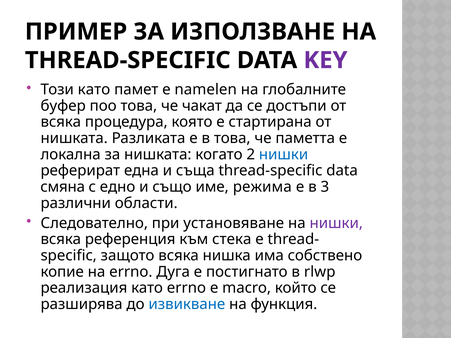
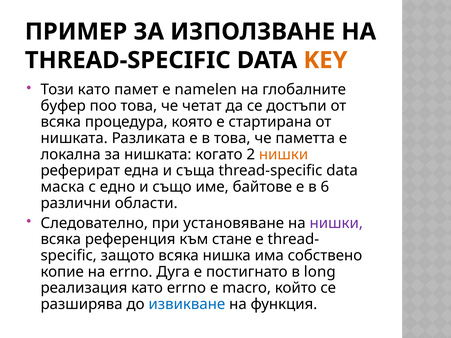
KEY colour: purple -> orange
чакат: чакат -> четат
нишки at (284, 155) colour: blue -> orange
смяна: смяна -> маска
режима: режима -> байтове
3: 3 -> 6
стека: стека -> стане
rlwp: rlwp -> long
